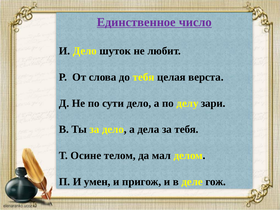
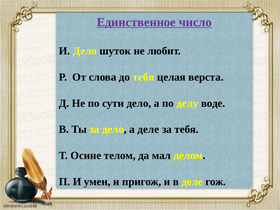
зари: зари -> воде
а дела: дела -> деле
